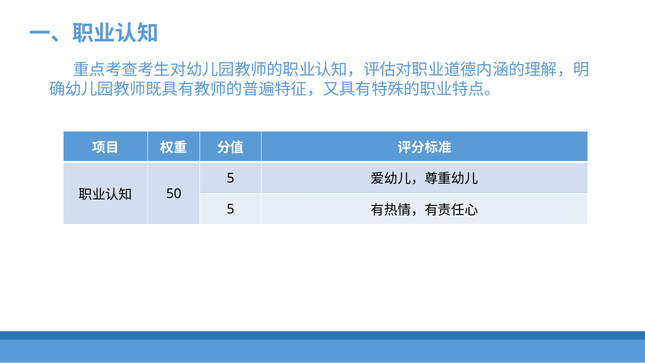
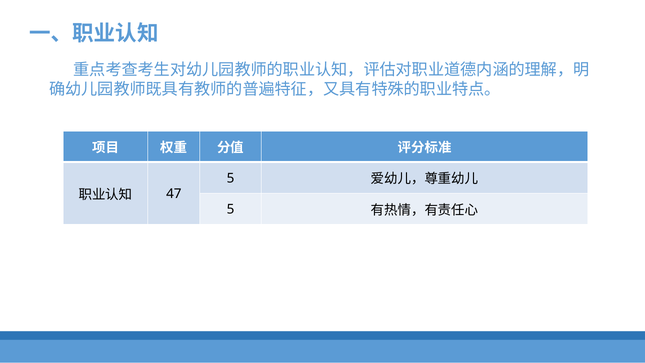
50: 50 -> 47
